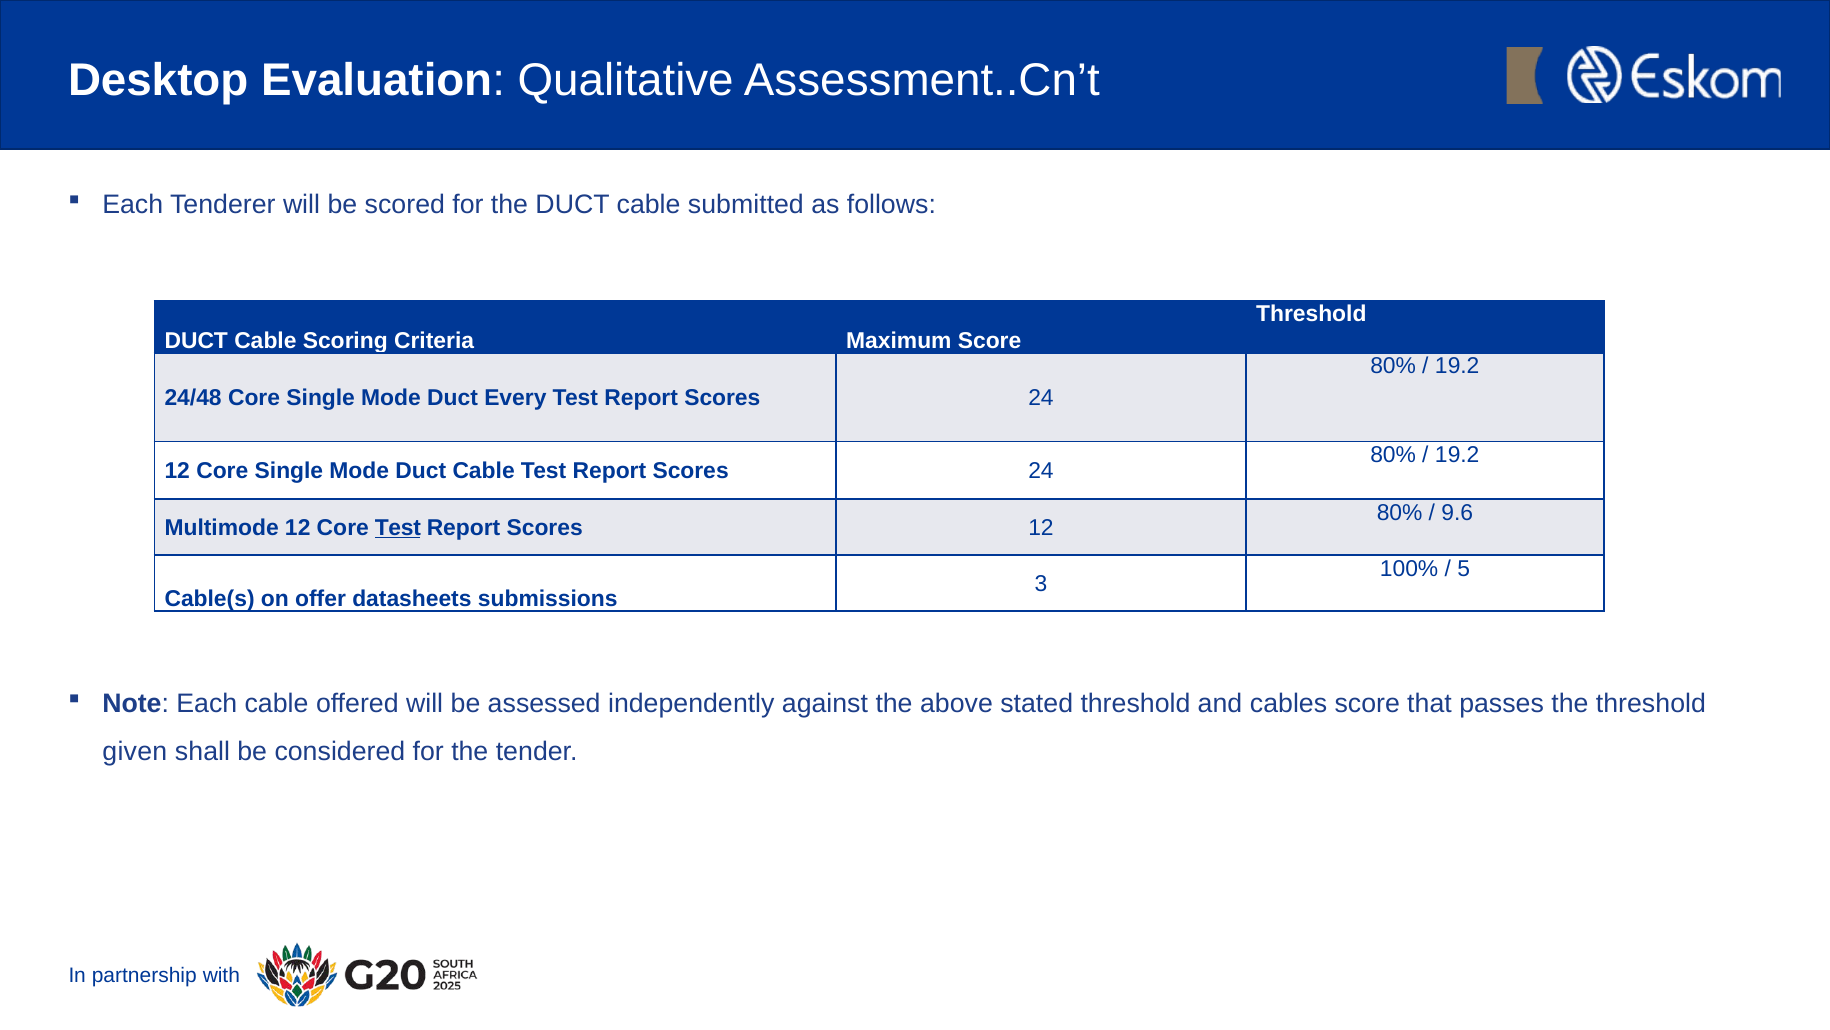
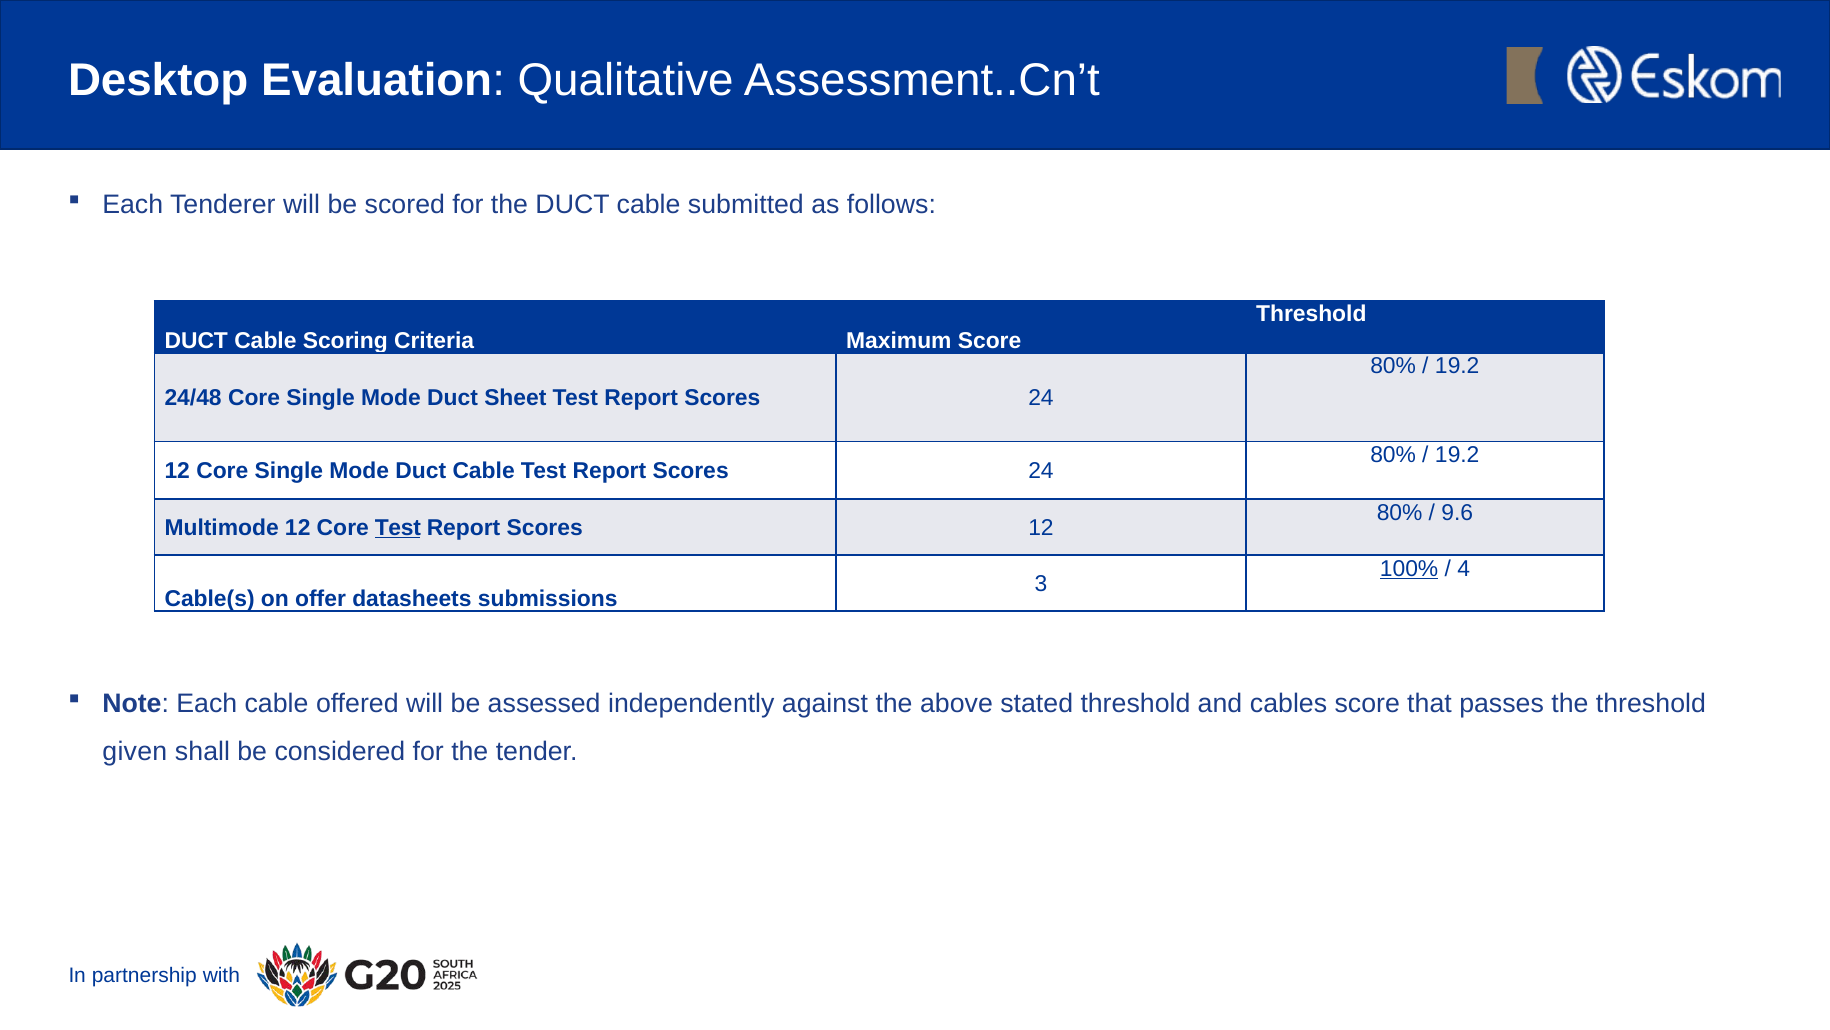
Every: Every -> Sheet
100% underline: none -> present
5: 5 -> 4
